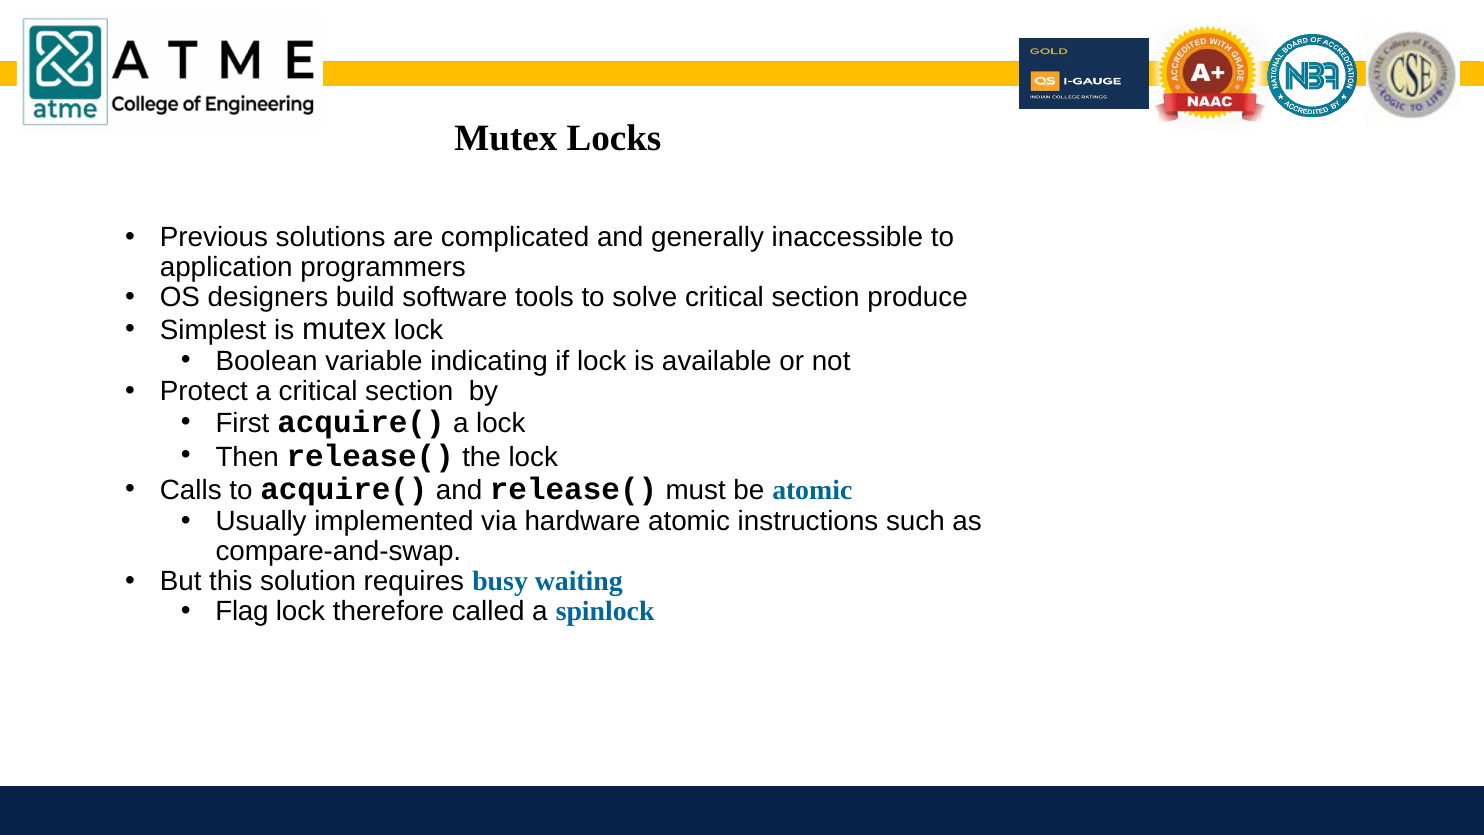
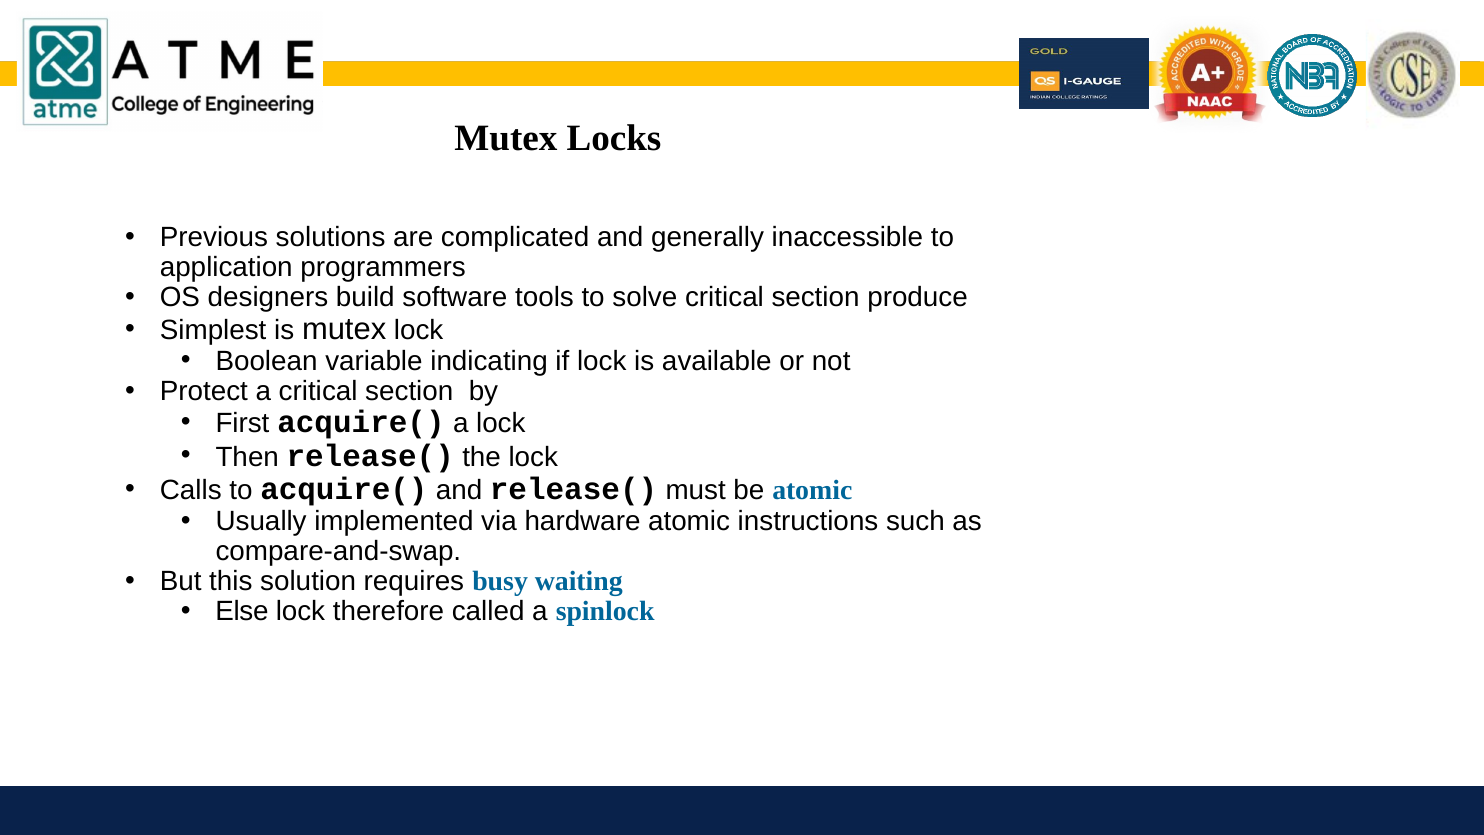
Flag: Flag -> Else
